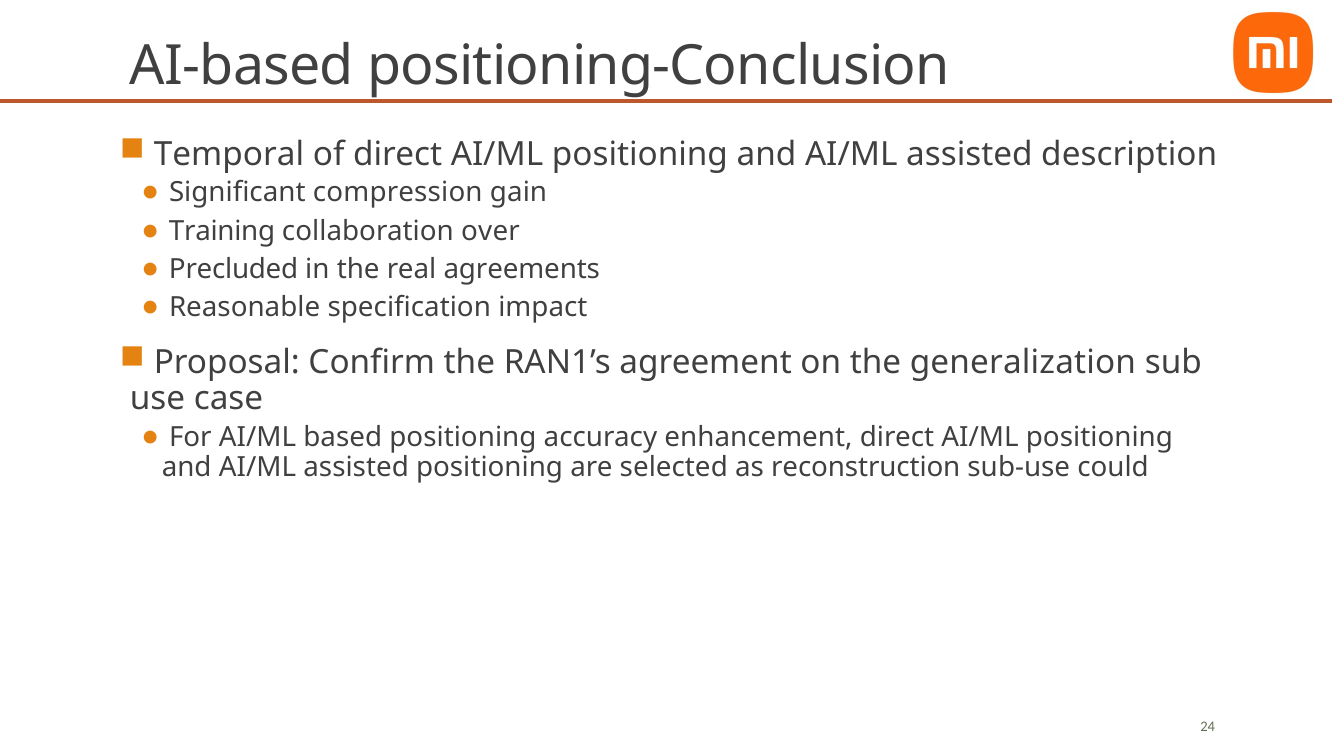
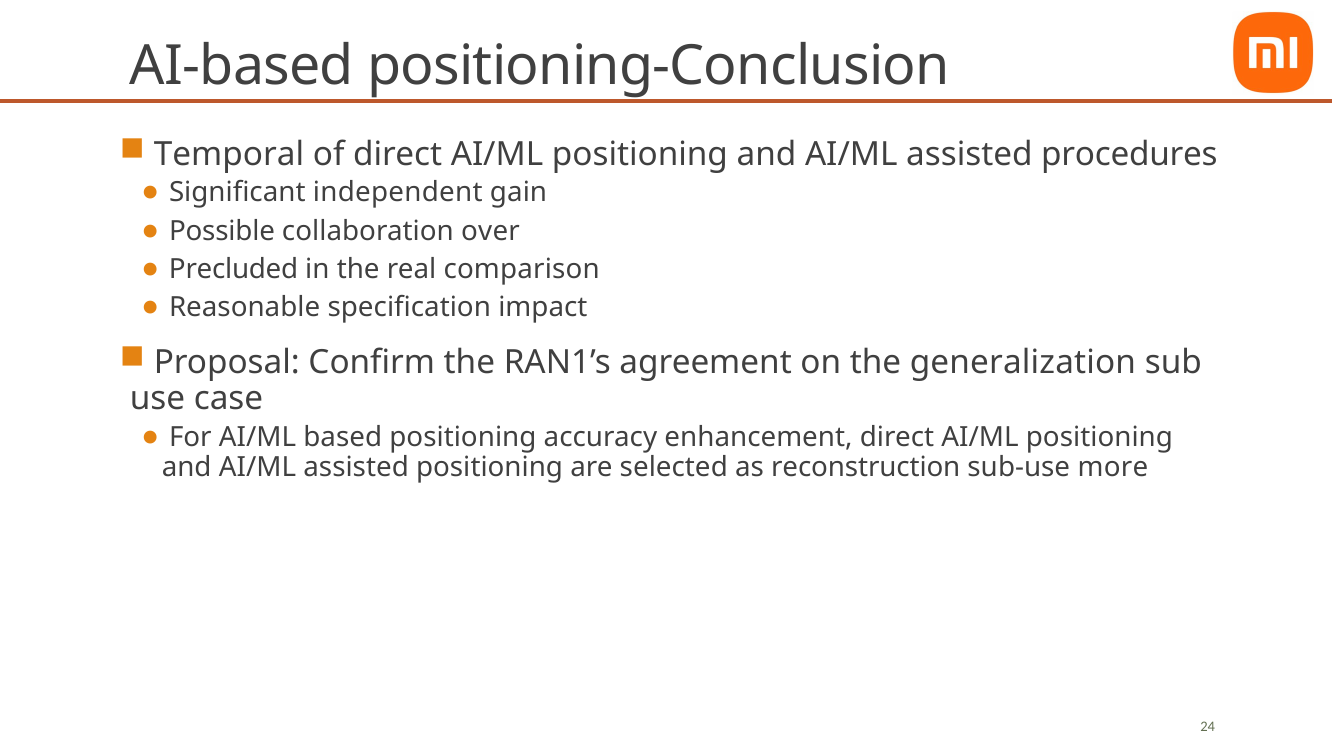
description: description -> procedures
compression: compression -> independent
Training: Training -> Possible
agreements: agreements -> comparison
could: could -> more
